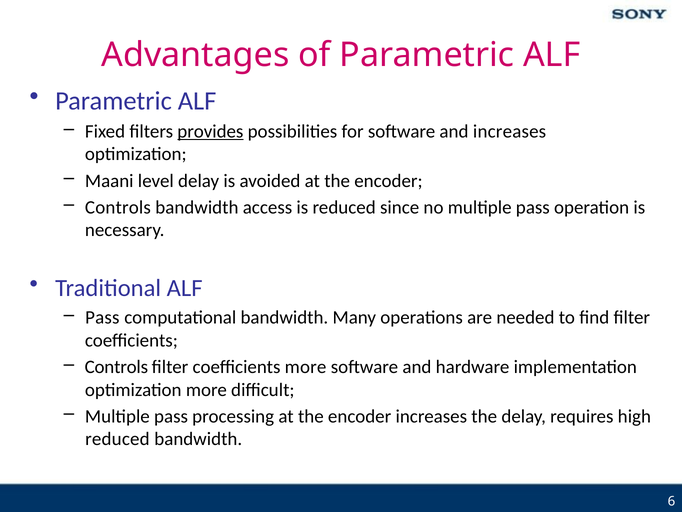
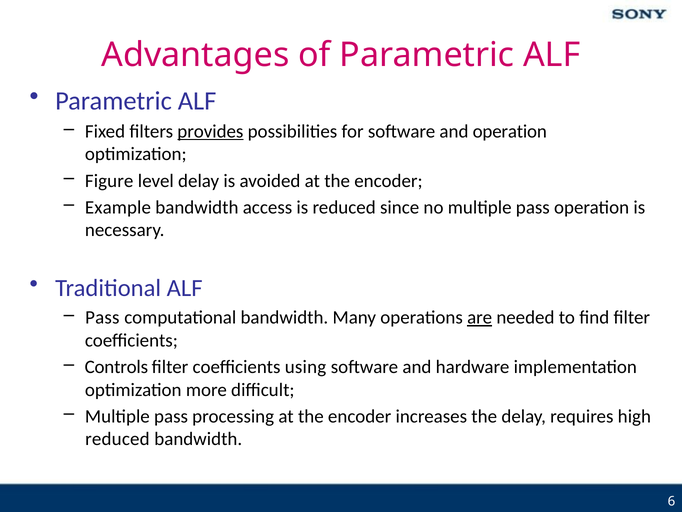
and increases: increases -> operation
Maani: Maani -> Figure
Controls at (118, 207): Controls -> Example
are underline: none -> present
coefficients more: more -> using
